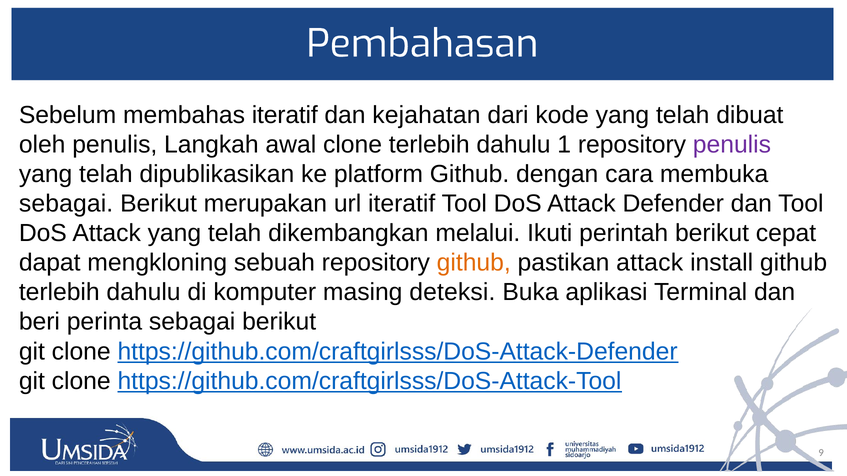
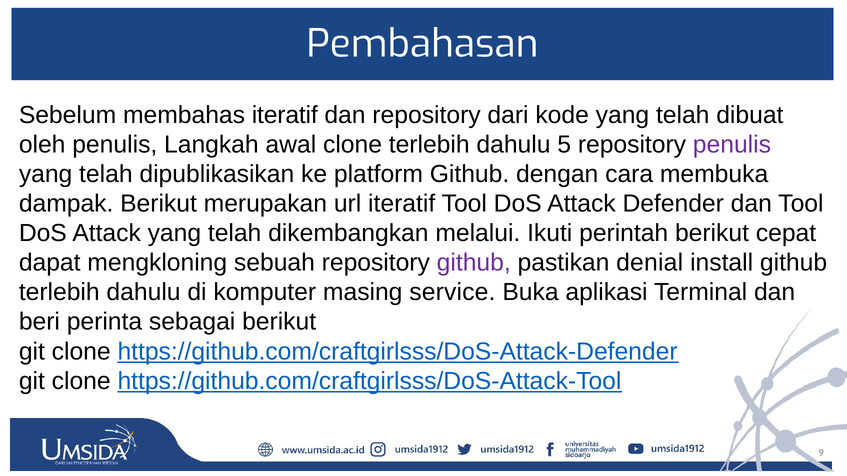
dan kejahatan: kejahatan -> repository
1: 1 -> 5
sebagai at (66, 204): sebagai -> dampak
github at (474, 263) colour: orange -> purple
pastikan attack: attack -> denial
deteksi: deteksi -> service
